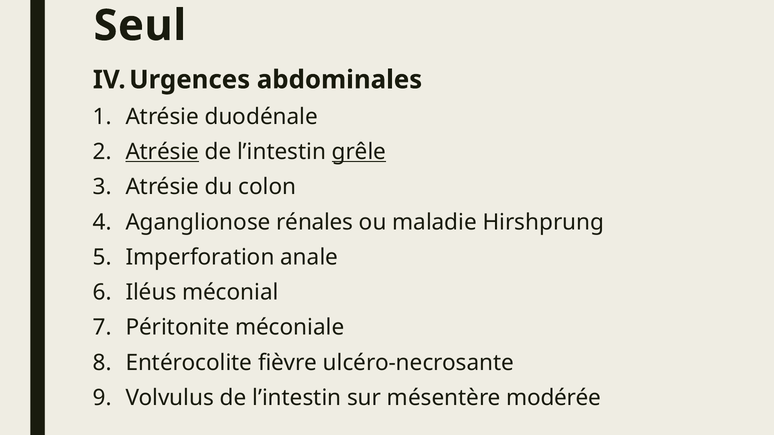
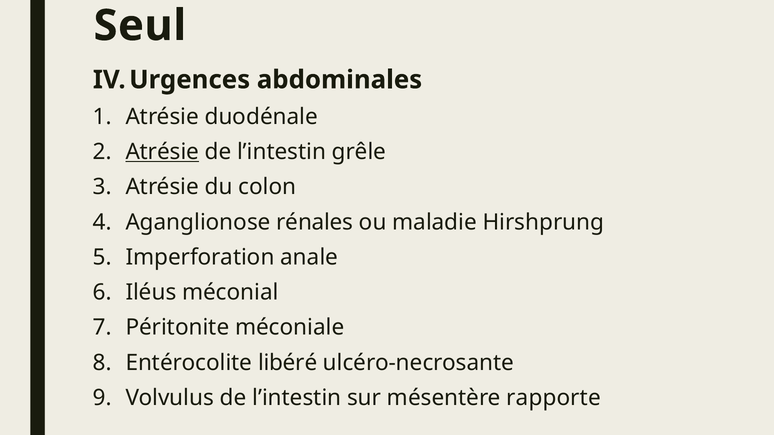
grêle underline: present -> none
fièvre: fièvre -> libéré
modérée: modérée -> rapporte
